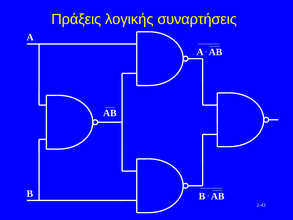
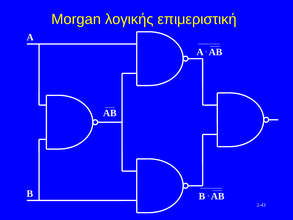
Πράξεις: Πράξεις -> Morgan
συναρτήσεις: συναρτήσεις -> επιμεριστική
